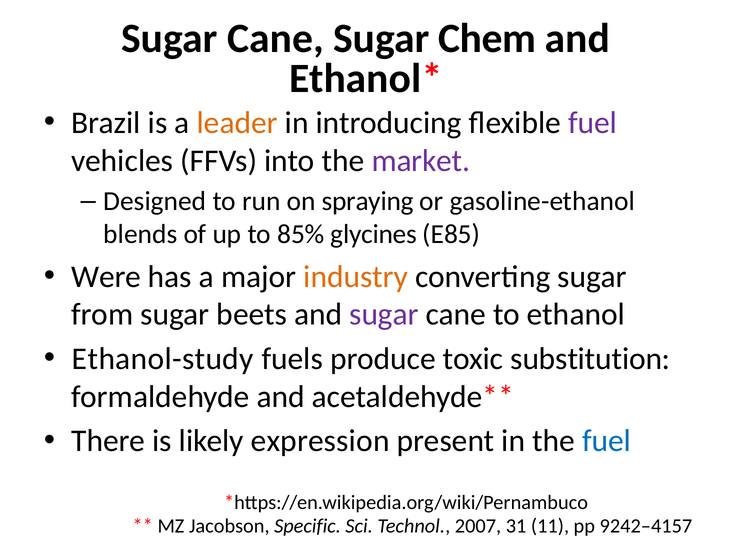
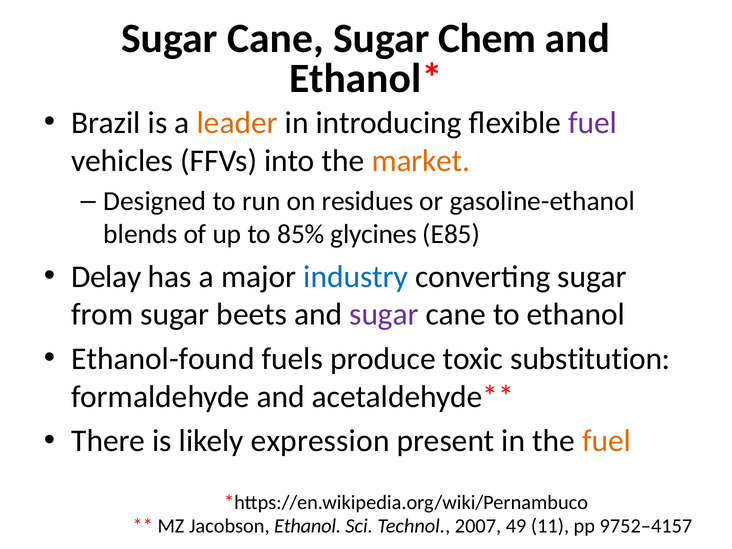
market colour: purple -> orange
spraying: spraying -> residues
Were: Were -> Delay
industry colour: orange -> blue
Ethanol-study: Ethanol-study -> Ethanol-found
fuel at (607, 441) colour: blue -> orange
Jacobson Specific: Specific -> Ethanol
31: 31 -> 49
9242–4157: 9242–4157 -> 9752–4157
